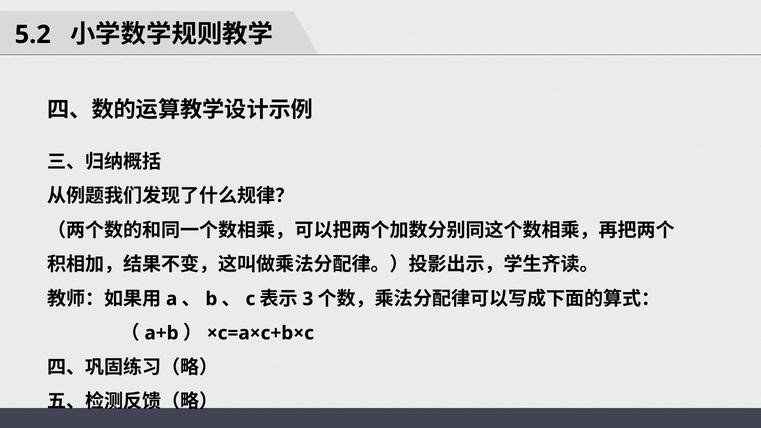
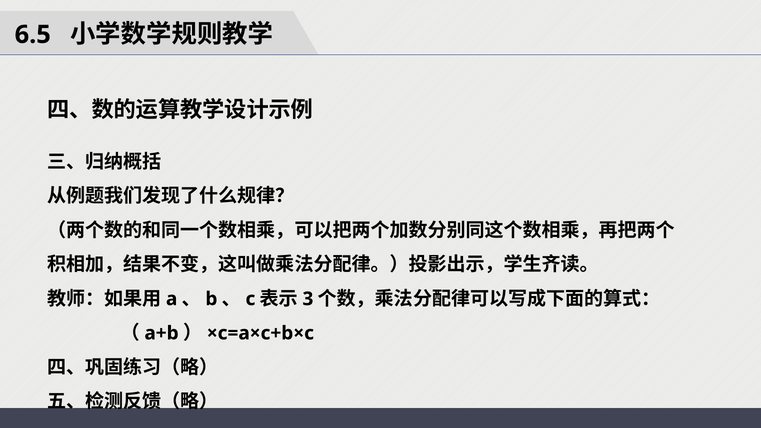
5.2: 5.2 -> 6.5
